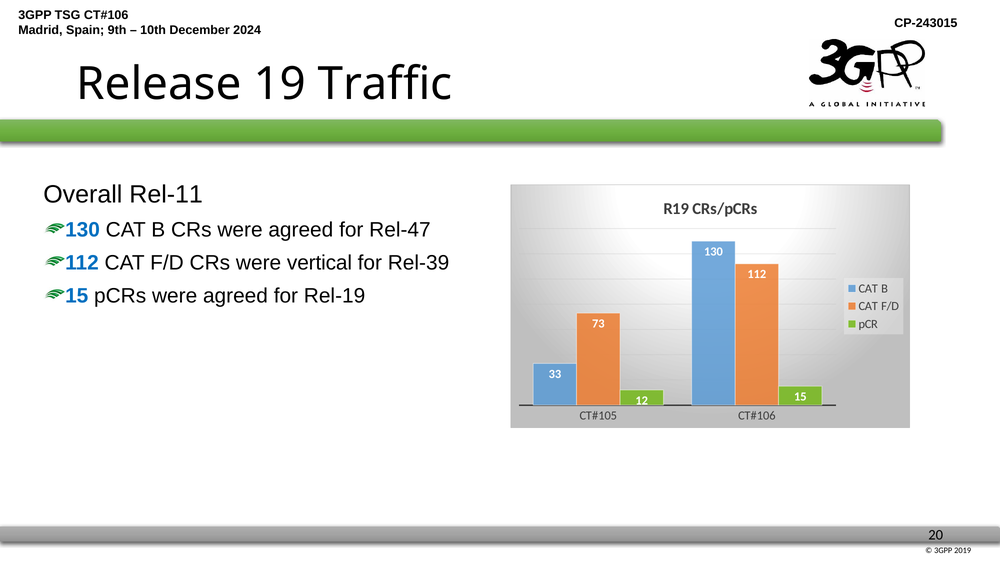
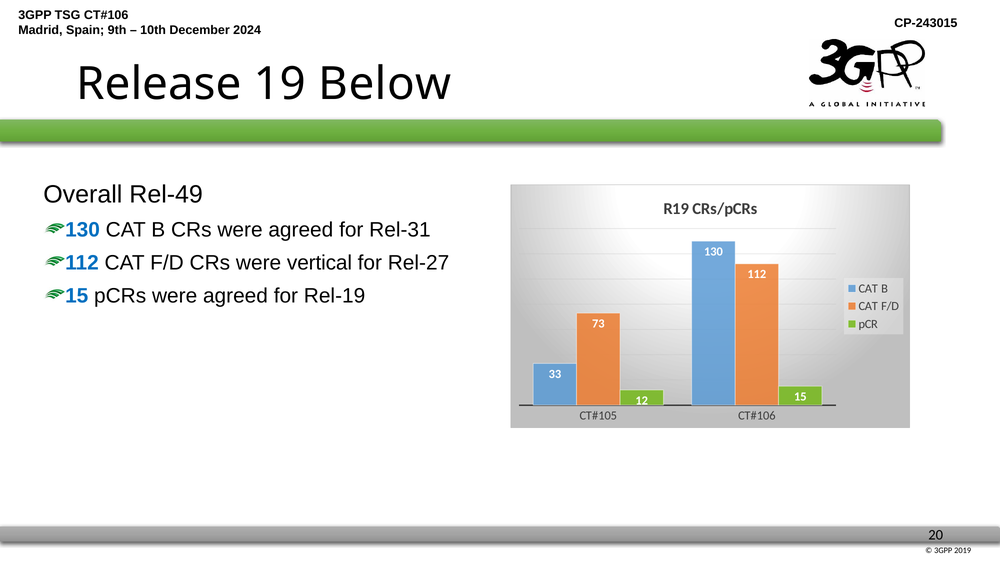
Traffic: Traffic -> Below
Rel-11: Rel-11 -> Rel-49
Rel-47: Rel-47 -> Rel-31
Rel-39: Rel-39 -> Rel-27
